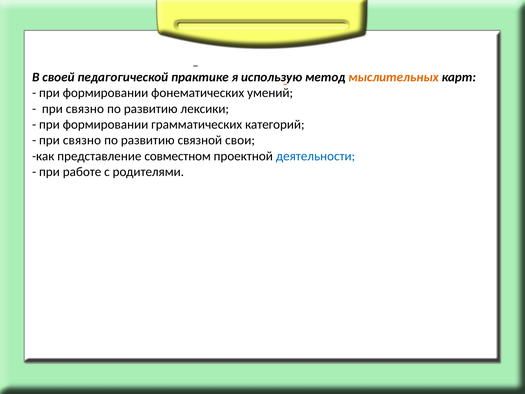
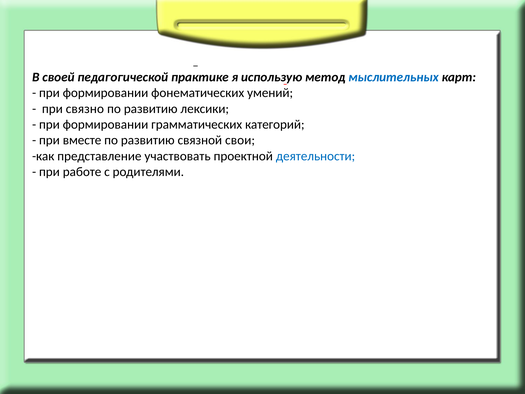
мыслительных colour: orange -> blue
связно at (82, 140): связно -> вместе
совместном: совместном -> участвовать
